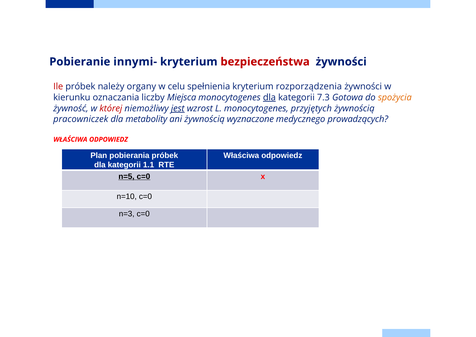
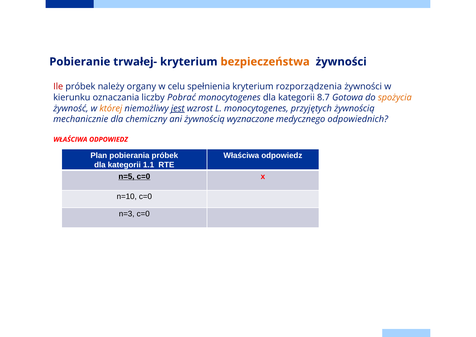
innymi-: innymi- -> trwałej-
bezpieczeństwa colour: red -> orange
Miejsca: Miejsca -> Pobrać
dla at (269, 97) underline: present -> none
7.3: 7.3 -> 8.7
której colour: red -> orange
pracowniczek: pracowniczek -> mechanicznie
metabolity: metabolity -> chemiczny
prowadzących: prowadzących -> odpowiednich
